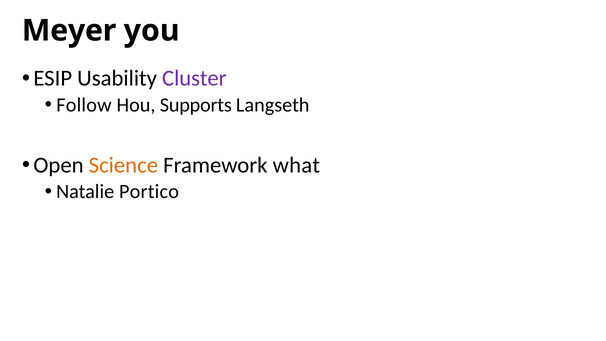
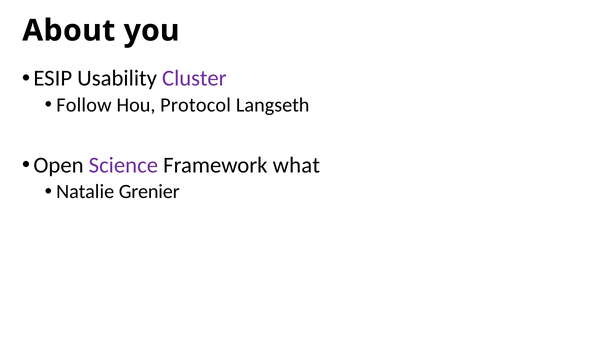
Meyer: Meyer -> About
Supports: Supports -> Protocol
Science colour: orange -> purple
Portico: Portico -> Grenier
